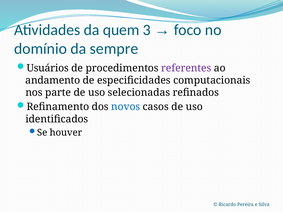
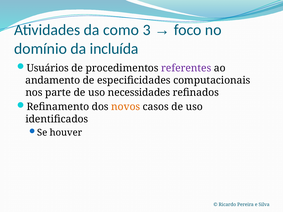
quem: quem -> como
sempre: sempre -> incluída
selecionadas: selecionadas -> necessidades
novos colour: blue -> orange
